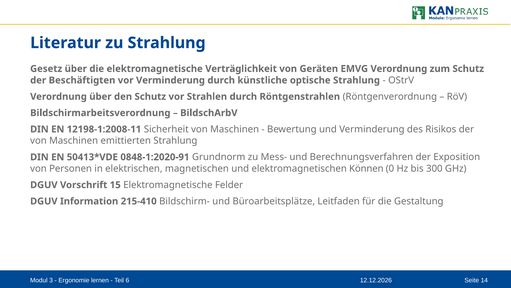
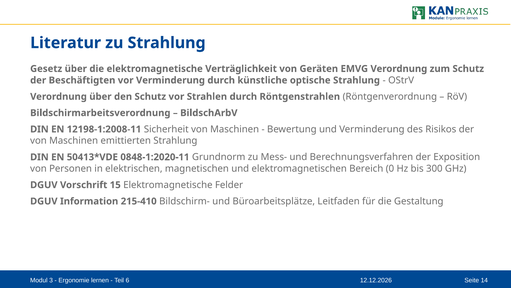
0848-1:2020-91: 0848-1:2020-91 -> 0848-1:2020-11
Können: Können -> Bereich
